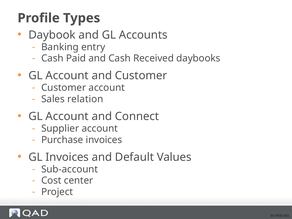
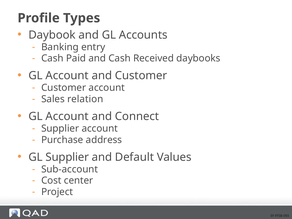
Purchase invoices: invoices -> address
GL Invoices: Invoices -> Supplier
